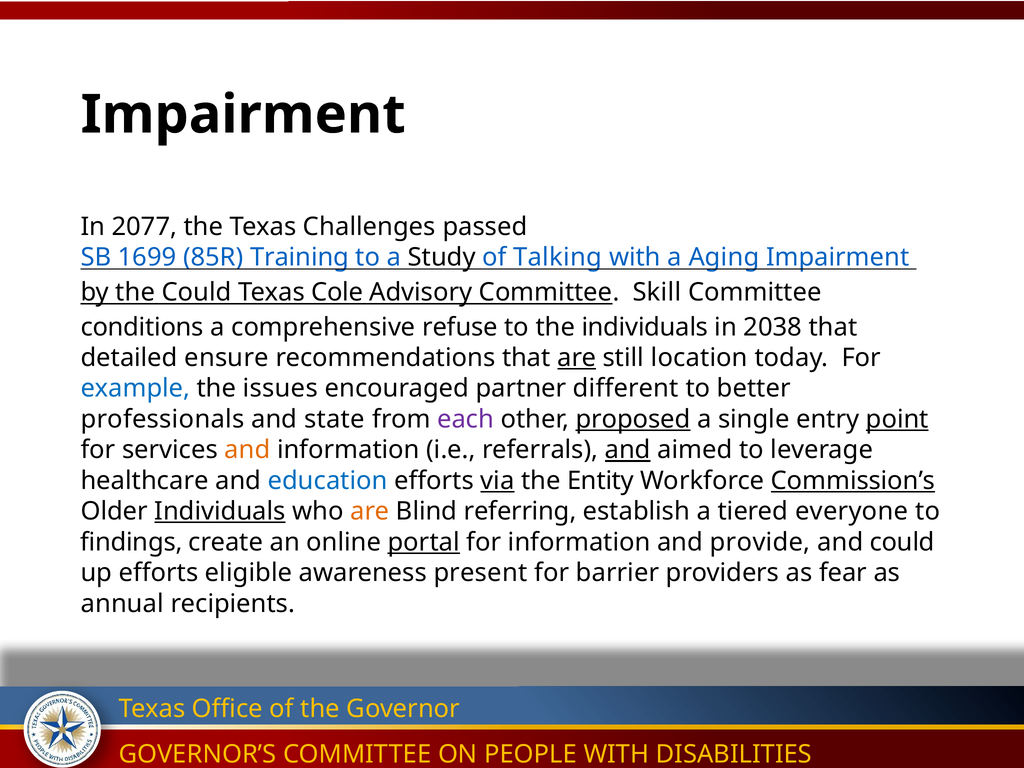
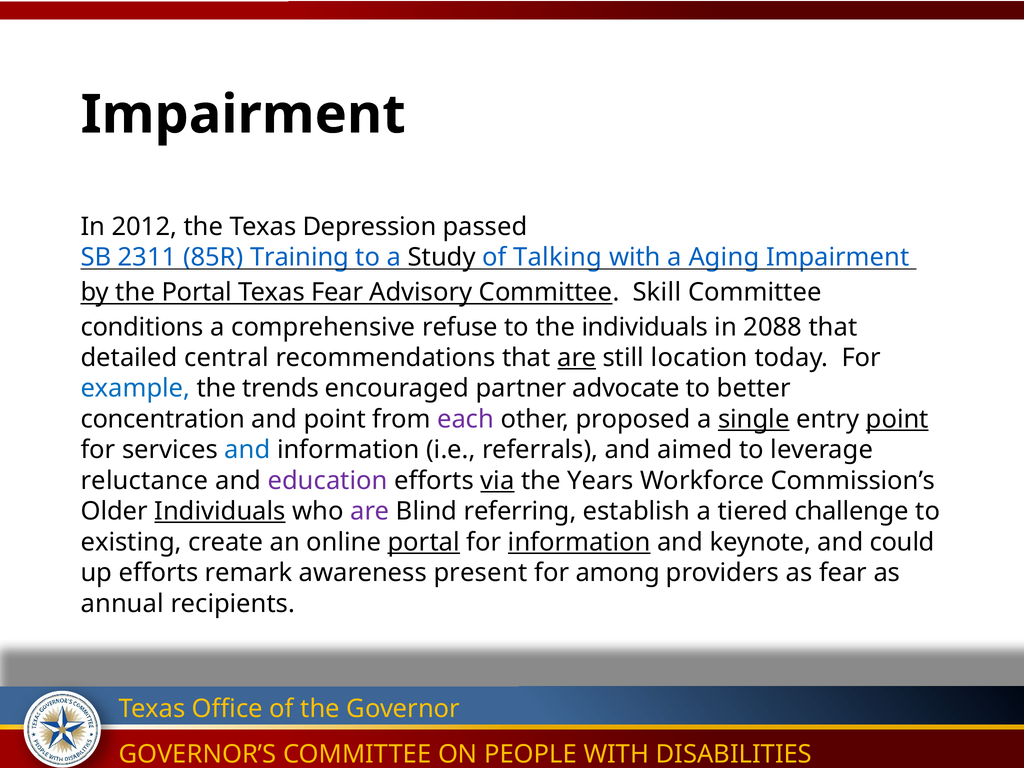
2077: 2077 -> 2012
Challenges: Challenges -> Depression
1699: 1699 -> 2311
the Could: Could -> Portal
Texas Cole: Cole -> Fear
2038: 2038 -> 2088
ensure: ensure -> central
issues: issues -> trends
different: different -> advocate
professionals: professionals -> concentration
and state: state -> point
proposed underline: present -> none
single underline: none -> present
and at (247, 450) colour: orange -> blue
and at (628, 450) underline: present -> none
healthcare: healthcare -> reluctance
education colour: blue -> purple
Entity: Entity -> Years
Commission’s underline: present -> none
are at (370, 511) colour: orange -> purple
everyone: everyone -> challenge
findings: findings -> existing
information at (579, 542) underline: none -> present
provide: provide -> keynote
eligible: eligible -> remark
barrier: barrier -> among
